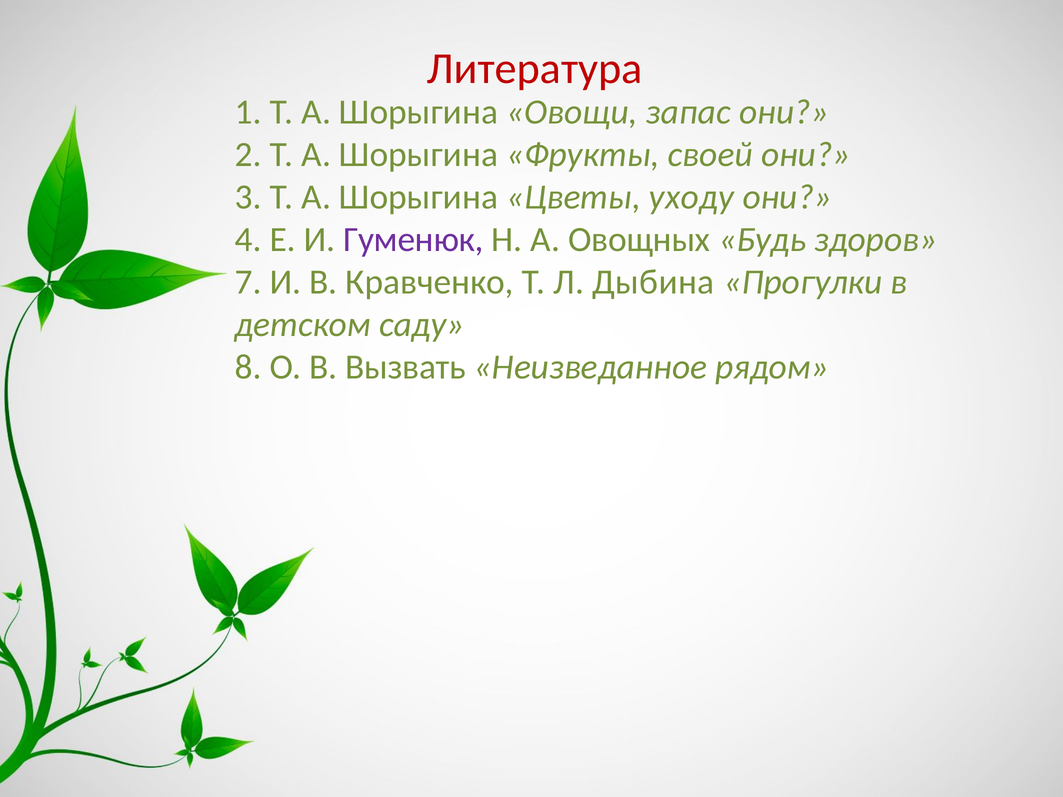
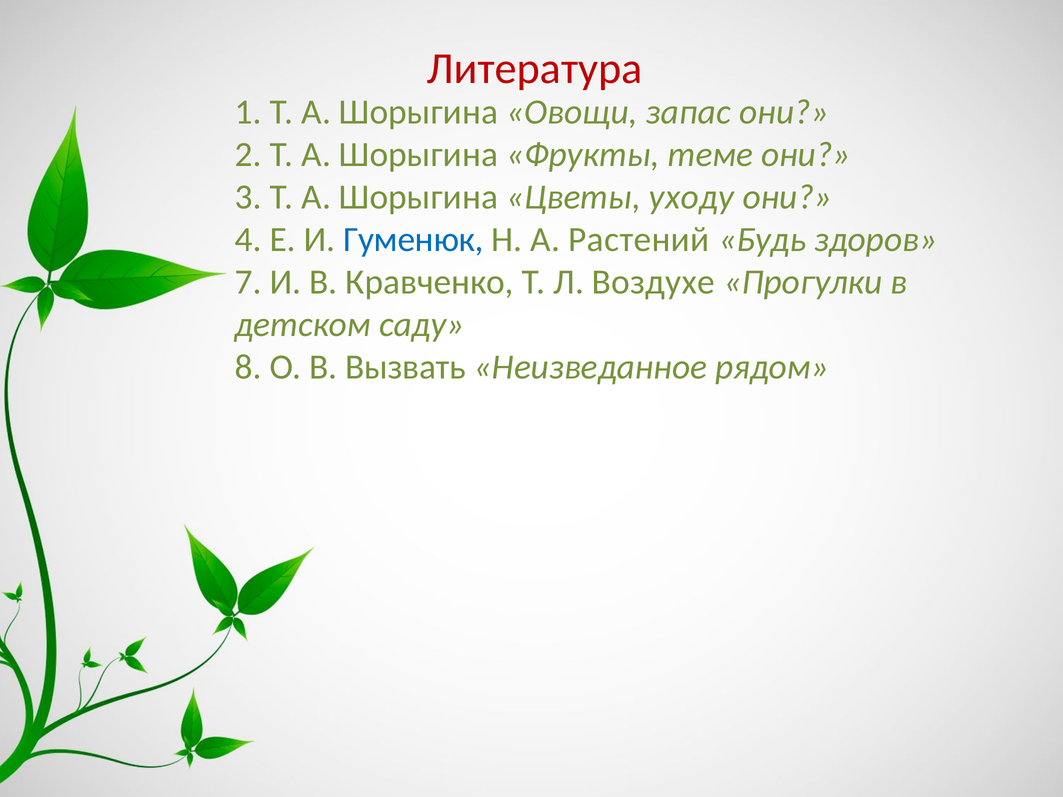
своей: своей -> теме
Гуменюк colour: purple -> blue
Овощных: Овощных -> Растений
Дыбина: Дыбина -> Воздухе
